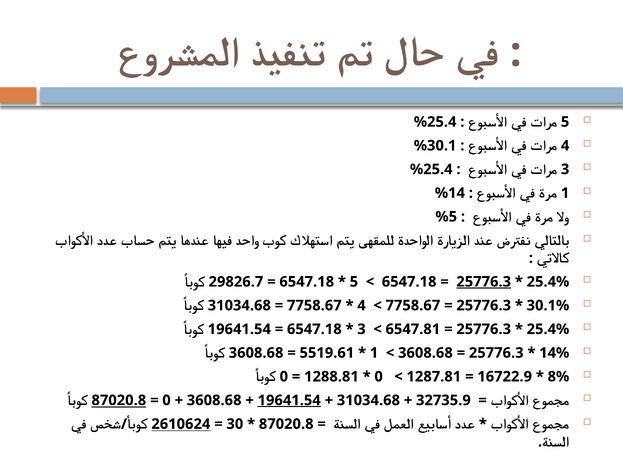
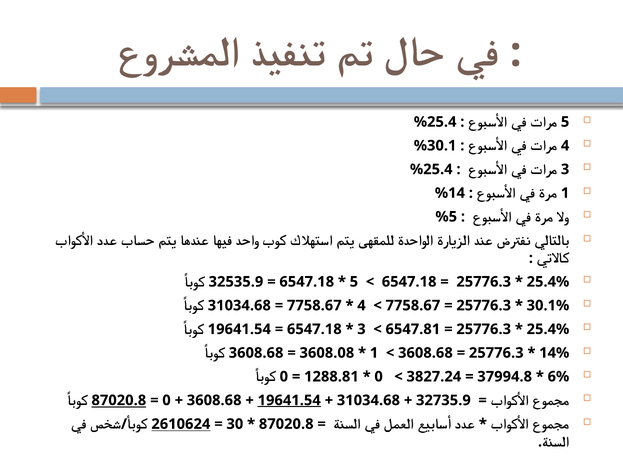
29826.7: 29826.7 -> 32535.9
25776.3 at (484, 282) underline: present -> none
5519.61: 5519.61 -> 3608.08
1287.81: 1287.81 -> 3827.24
16722.9: 16722.9 -> 37994.8
8%: 8% -> 6%
